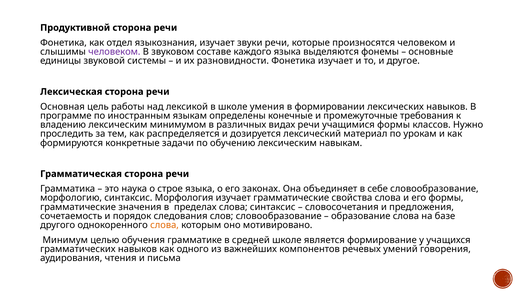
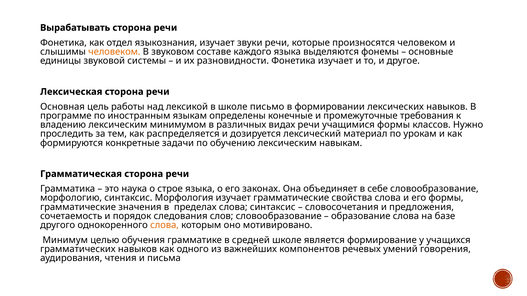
Продуктивной: Продуктивной -> Вырабатывать
человеком at (114, 52) colour: purple -> orange
умения: умения -> письмо
